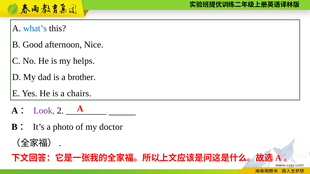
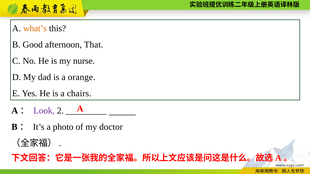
what’s colour: blue -> orange
Nice: Nice -> That
helps: helps -> nurse
brother: brother -> orange
